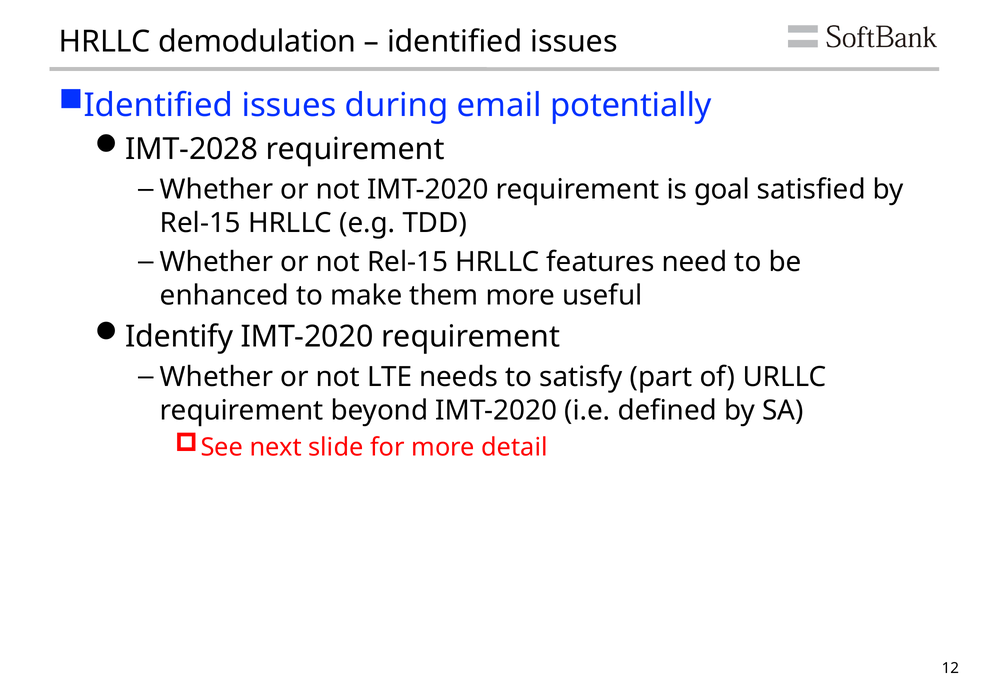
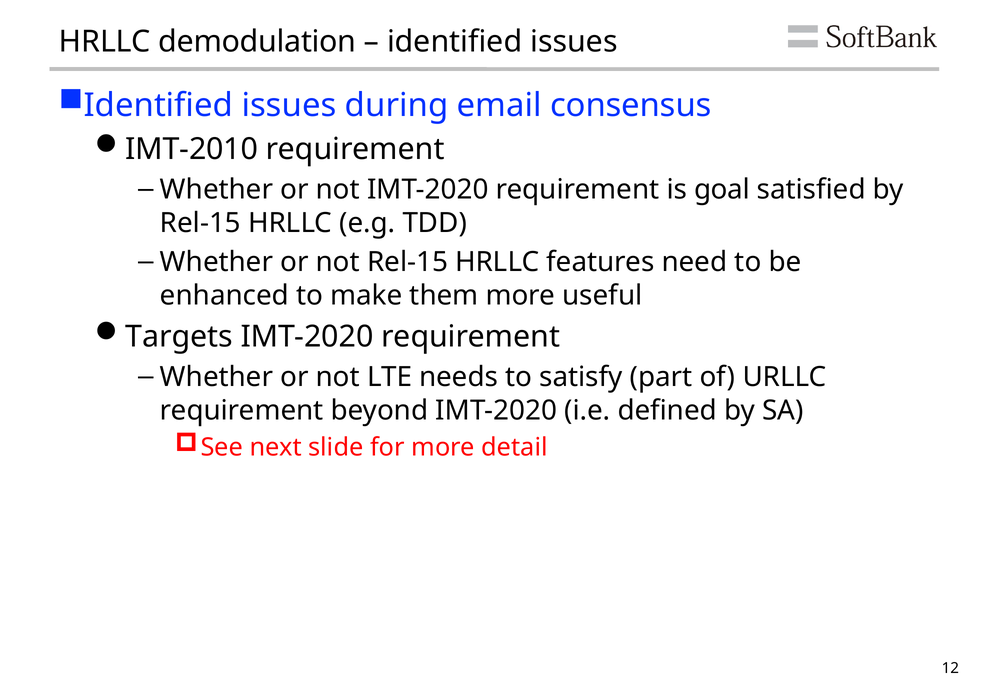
potentially: potentially -> consensus
IMT-2028: IMT-2028 -> IMT-2010
Identify: Identify -> Targets
